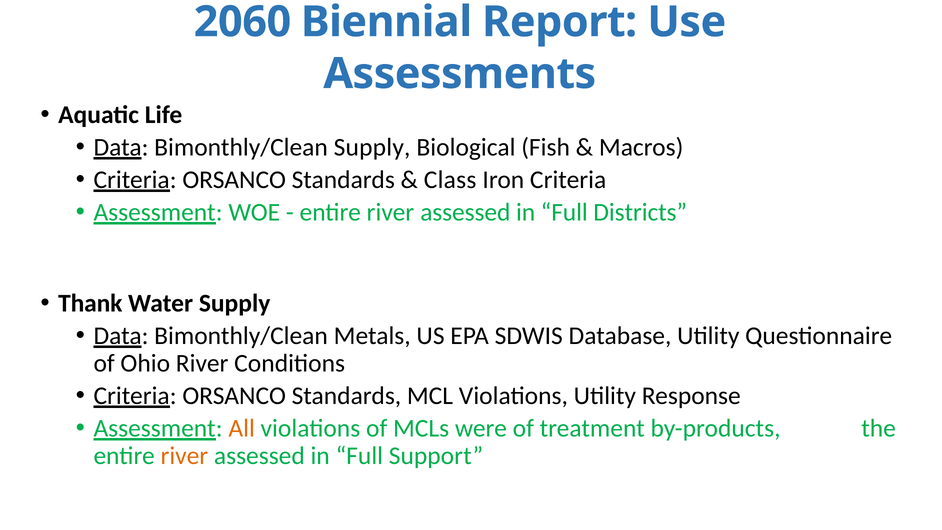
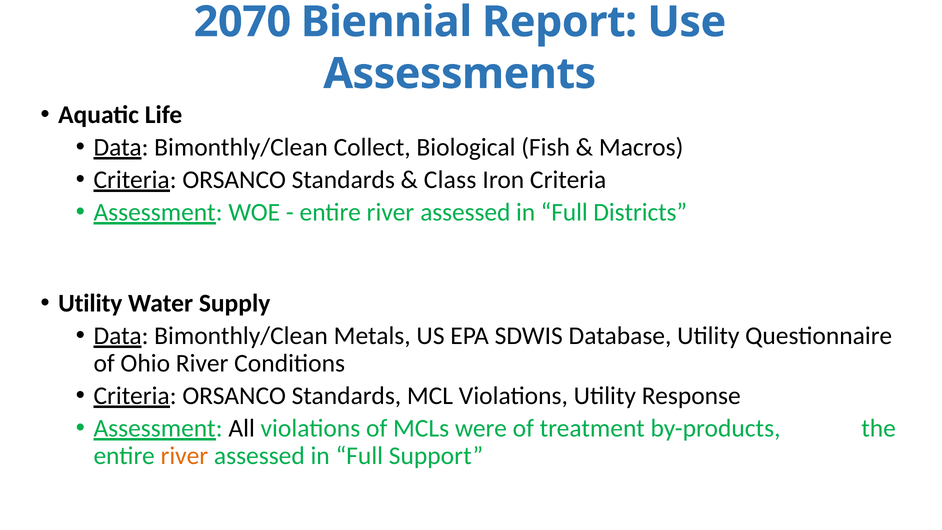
2060: 2060 -> 2070
Bimonthly/Clean Supply: Supply -> Collect
Thank at (90, 303): Thank -> Utility
All colour: orange -> black
